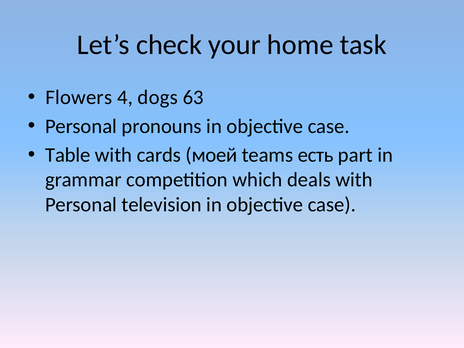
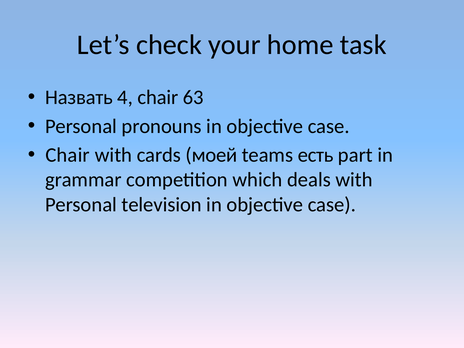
Flowers: Flowers -> Назвать
4 dogs: dogs -> chair
Table at (68, 155): Table -> Chair
